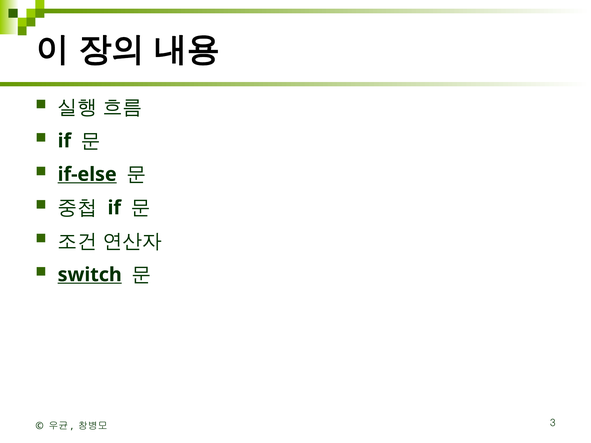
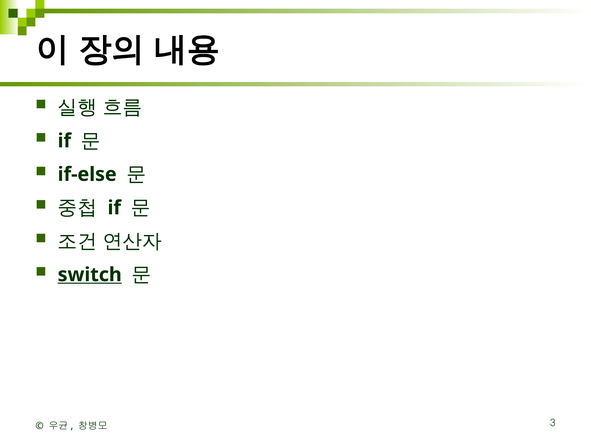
if-else underline: present -> none
